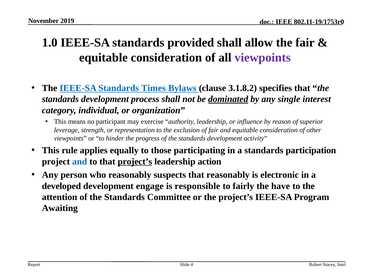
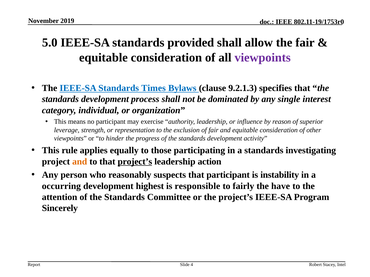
1.0: 1.0 -> 5.0
3.1.8.2: 3.1.8.2 -> 9.2.1.3
dominated underline: present -> none
participation: participation -> investigating
and at (80, 162) colour: blue -> orange
that reasonably: reasonably -> participant
electronic: electronic -> instability
developed: developed -> occurring
engage: engage -> highest
Awaiting: Awaiting -> Sincerely
